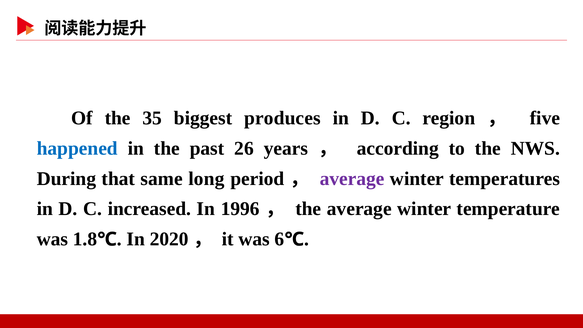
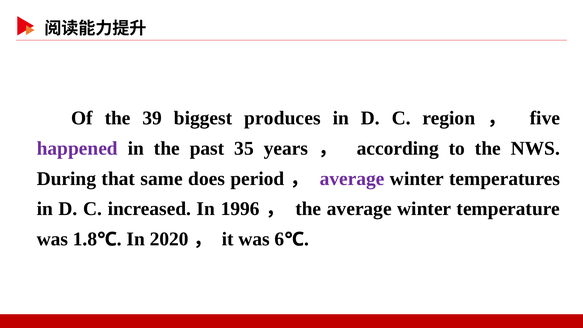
35: 35 -> 39
happened colour: blue -> purple
26: 26 -> 35
long: long -> does
